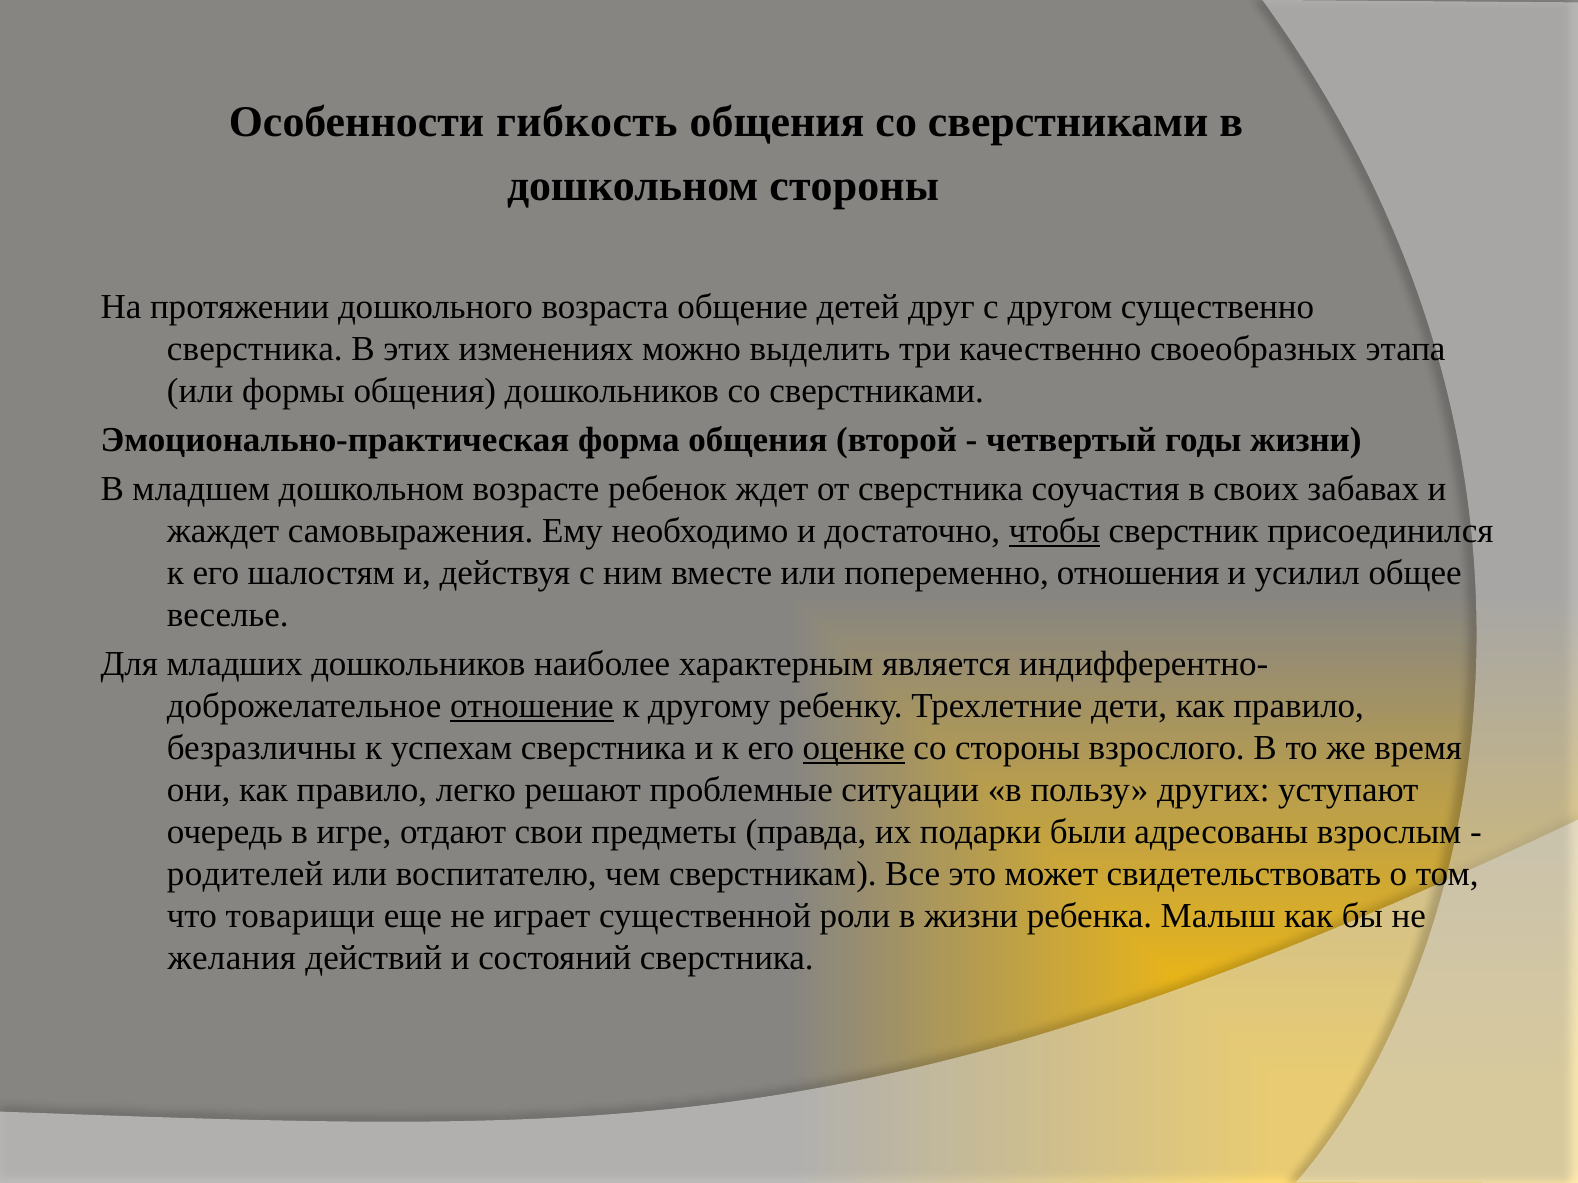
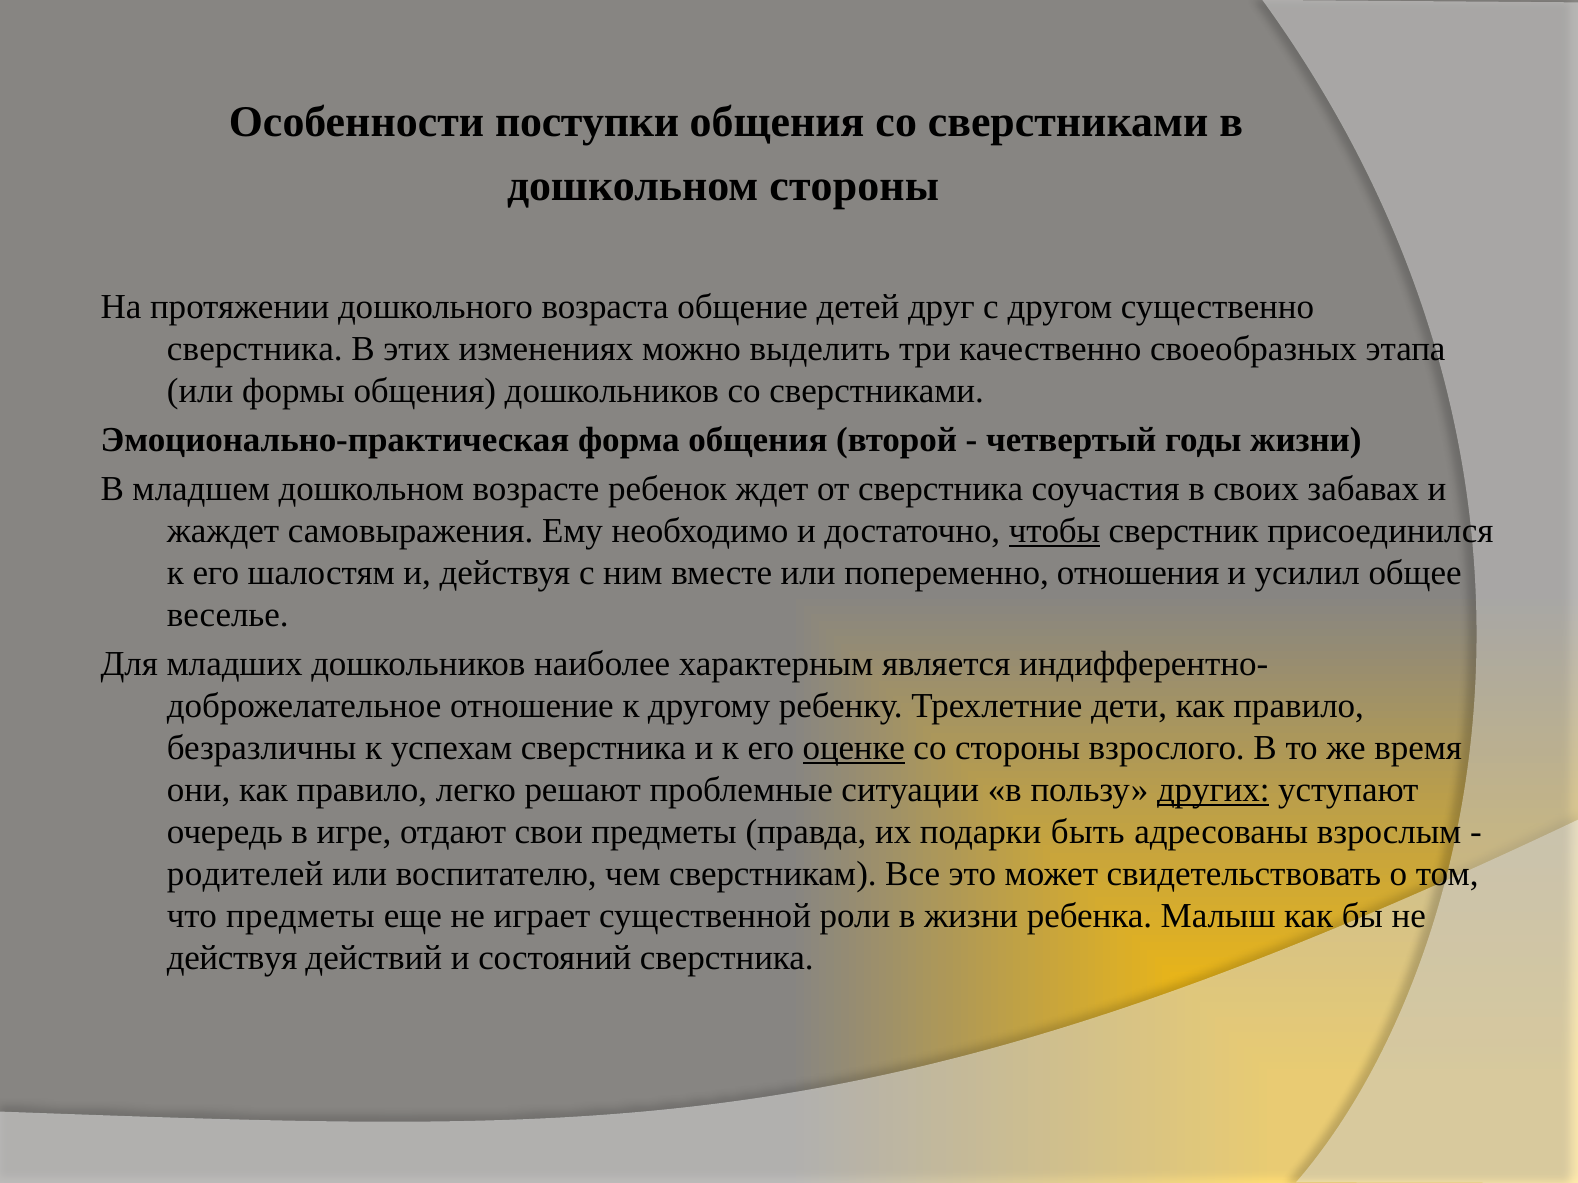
гибкость: гибкость -> поступки
отношение underline: present -> none
других underline: none -> present
были: были -> быть
что товарищи: товарищи -> предметы
желания at (232, 958): желания -> действуя
